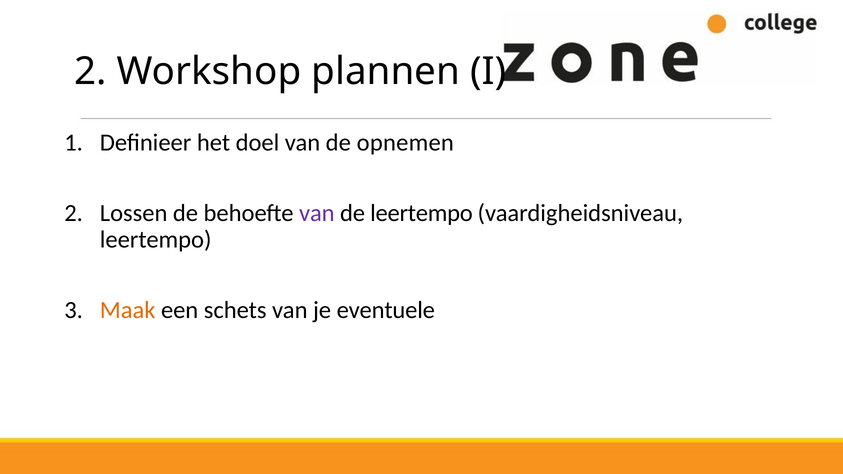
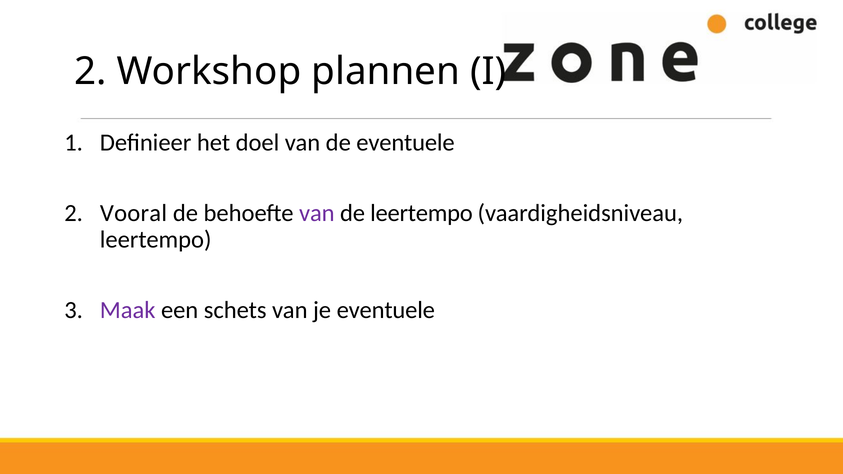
de opnemen: opnemen -> eventuele
Lossen: Lossen -> Vooral
Maak colour: orange -> purple
